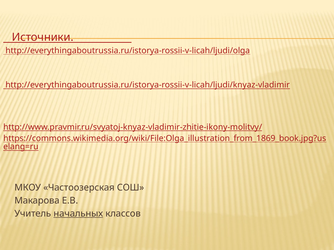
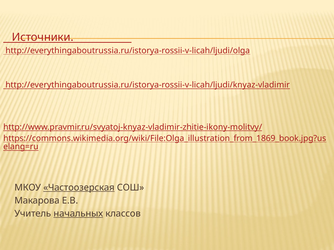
Частоозерская underline: none -> present
